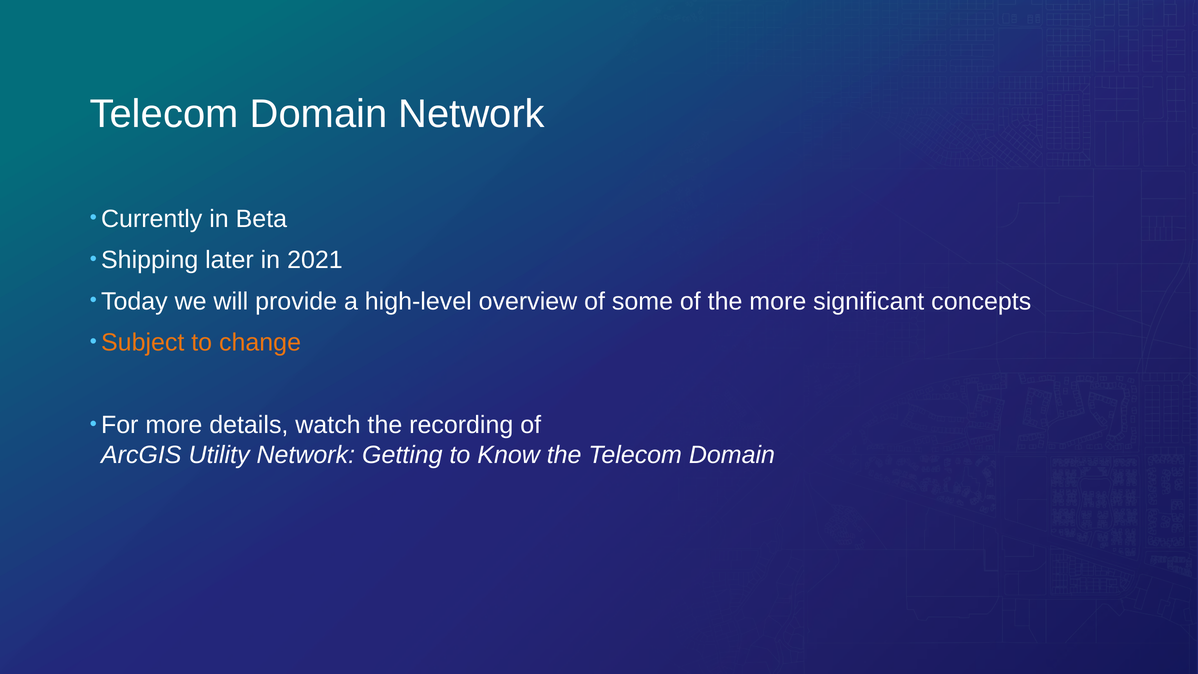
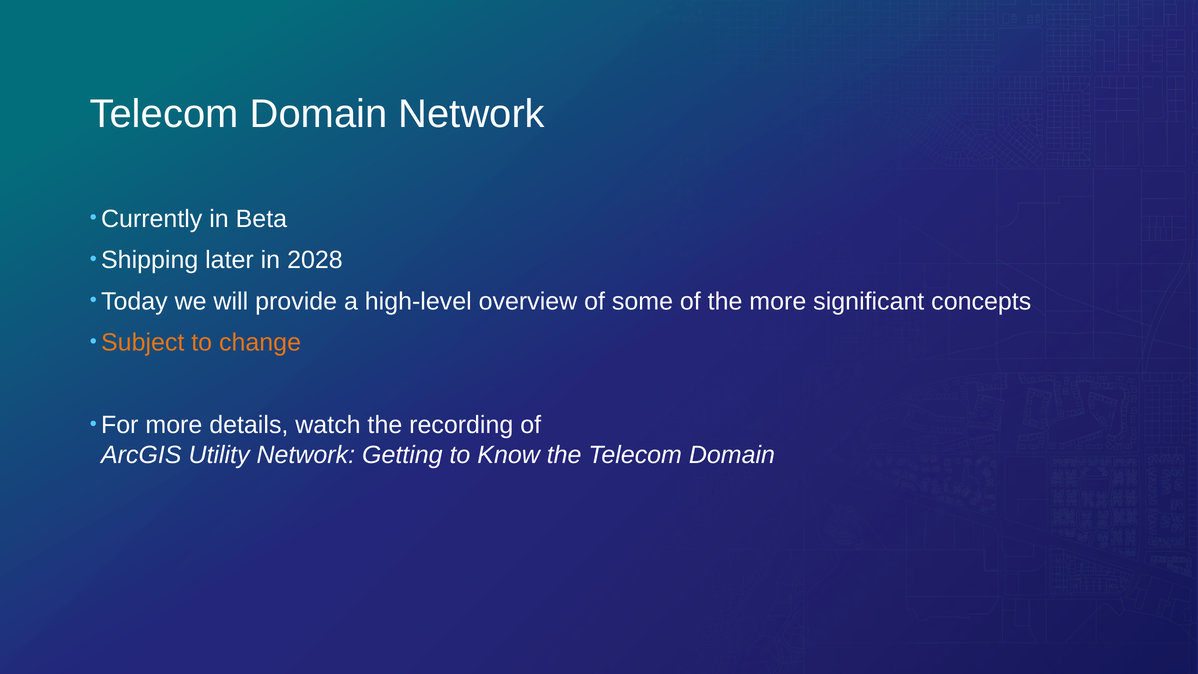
2021: 2021 -> 2028
